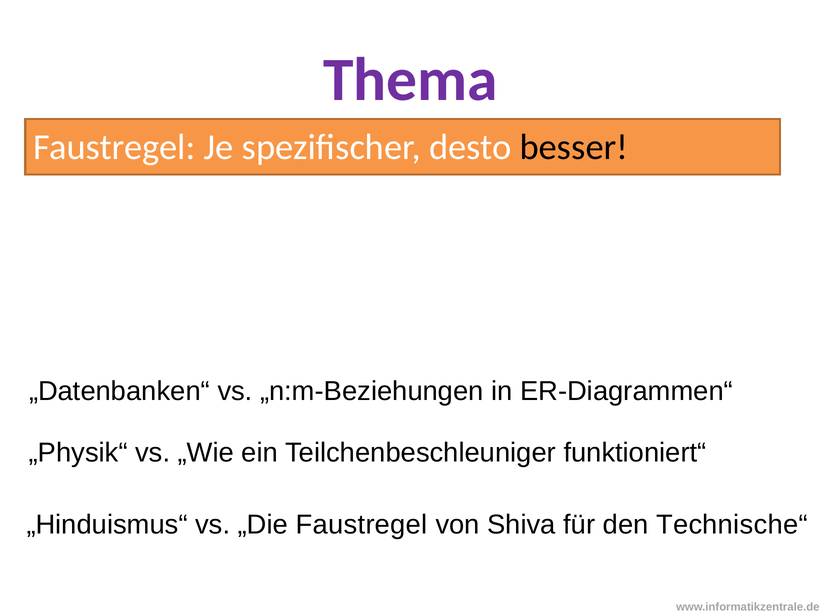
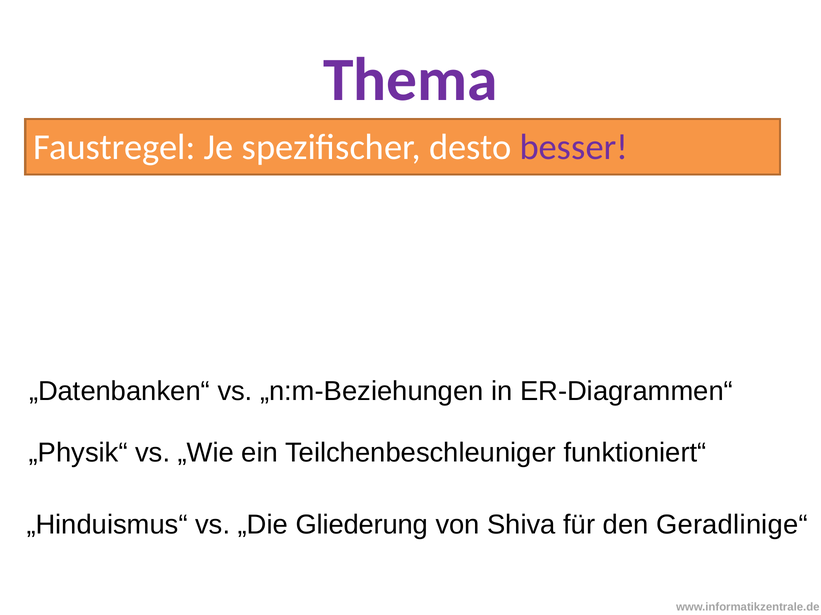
besser colour: black -> purple
„Die Faustregel: Faustregel -> Gliederung
Technische“: Technische“ -> Geradlinige“
